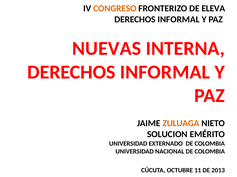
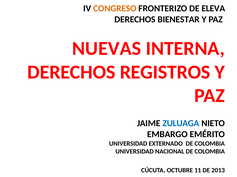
INFORMAL at (179, 19): INFORMAL -> BIENESTAR
INFORMAL at (165, 72): INFORMAL -> REGISTROS
ZULUAGA colour: orange -> blue
SOLUCION: SOLUCION -> EMBARGO
